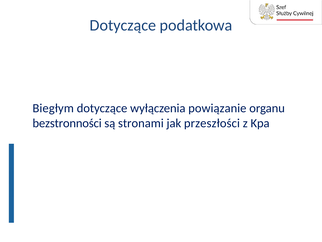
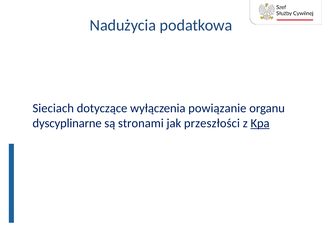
Dotyczące at (123, 25): Dotyczące -> Nadużycia
Biegłym: Biegłym -> Sieciach
bezstronności: bezstronności -> dyscyplinarne
Kpa underline: none -> present
